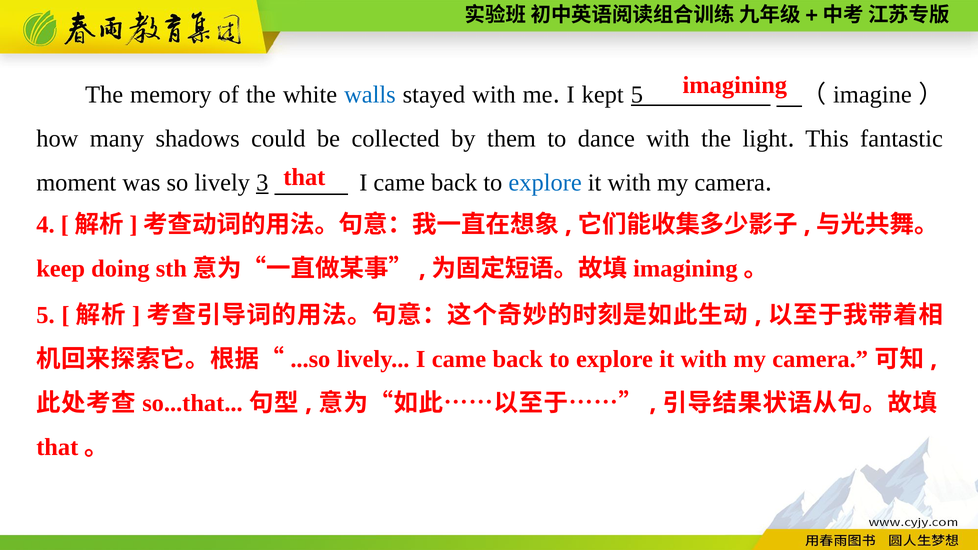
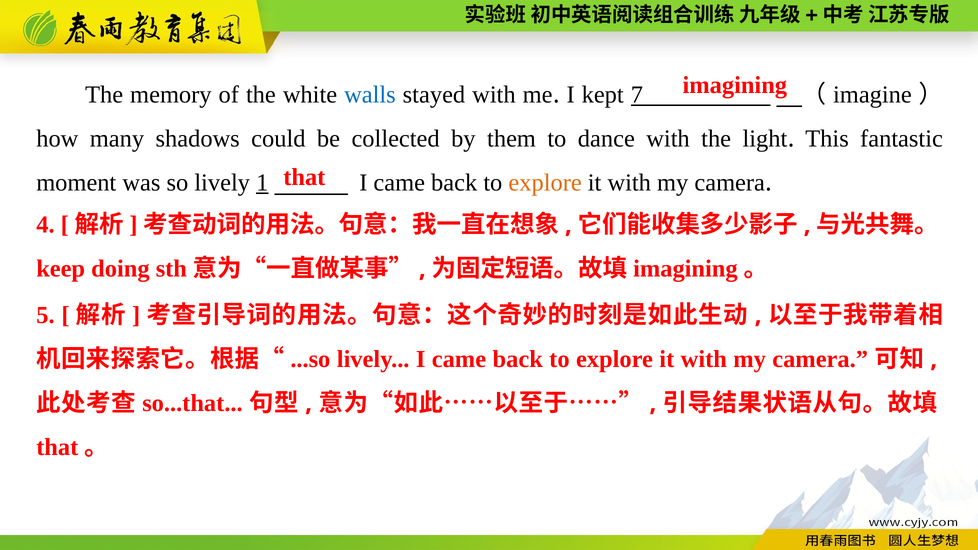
kept 5: 5 -> 7
3: 3 -> 1
explore at (545, 183) colour: blue -> orange
